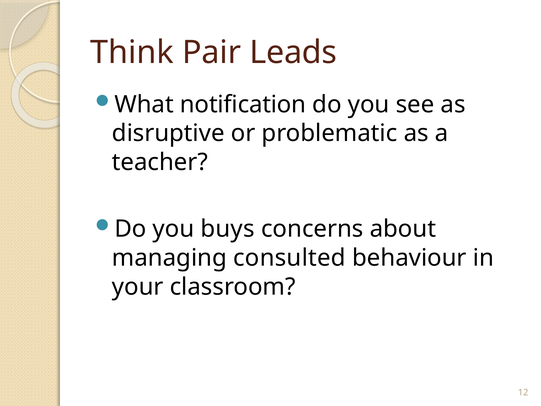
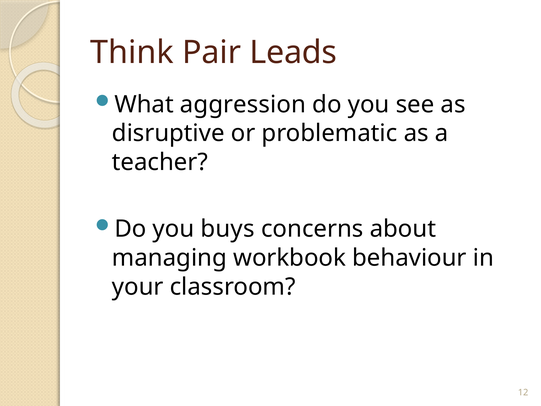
notification: notification -> aggression
consulted: consulted -> workbook
